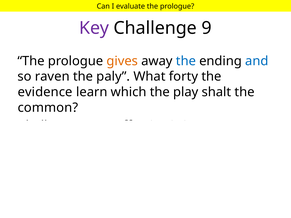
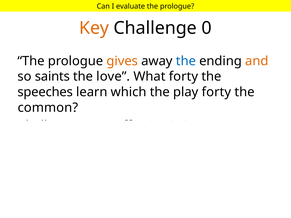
Key colour: purple -> orange
9: 9 -> 0
and colour: blue -> orange
raven: raven -> saints
paly: paly -> love
evidence: evidence -> speeches
play shalt: shalt -> forty
